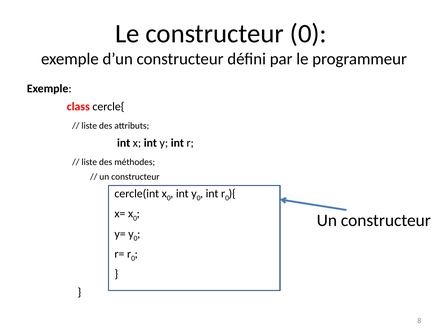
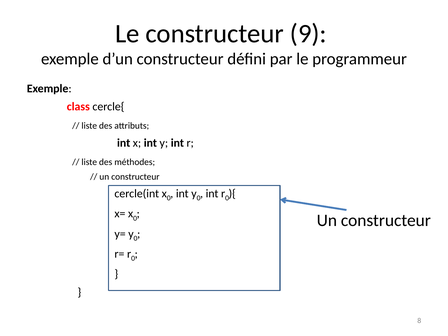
constructeur 0: 0 -> 9
